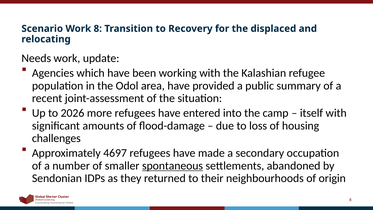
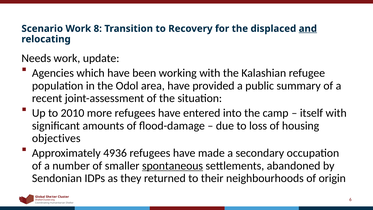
and underline: none -> present
2026: 2026 -> 2010
challenges: challenges -> objectives
4697: 4697 -> 4936
